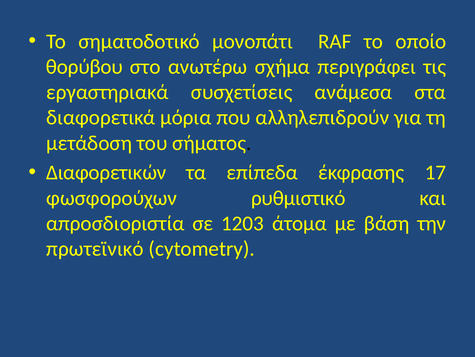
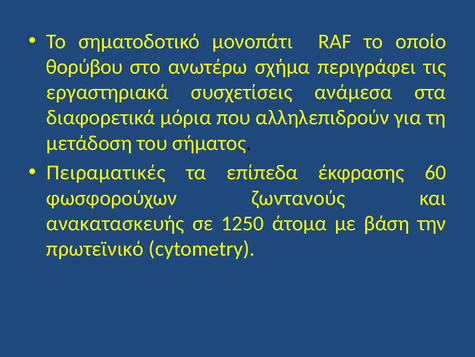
Διαφορετικών: Διαφορετικών -> Πειραματικές
17: 17 -> 60
ρυθμιστικό: ρυθμιστικό -> ζωντανούς
απροσδιοριστία: απροσδιοριστία -> ανακατασκευής
1203: 1203 -> 1250
